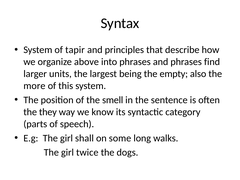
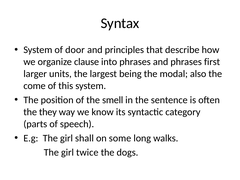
tapir: tapir -> door
above: above -> clause
find: find -> first
empty: empty -> modal
more: more -> come
